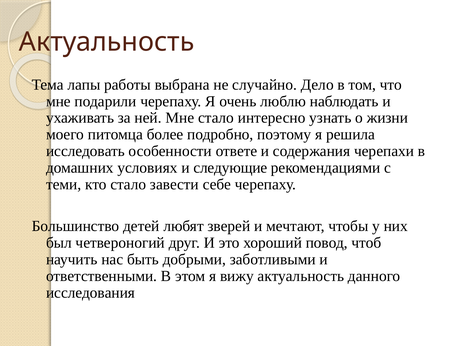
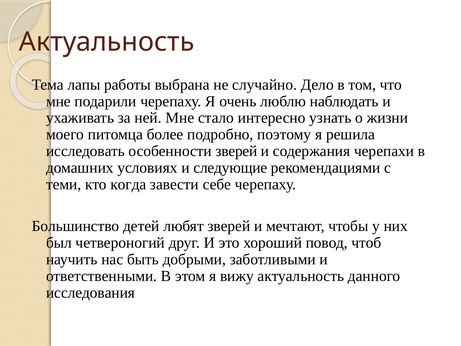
особенности ответе: ответе -> зверей
кто стало: стало -> когда
